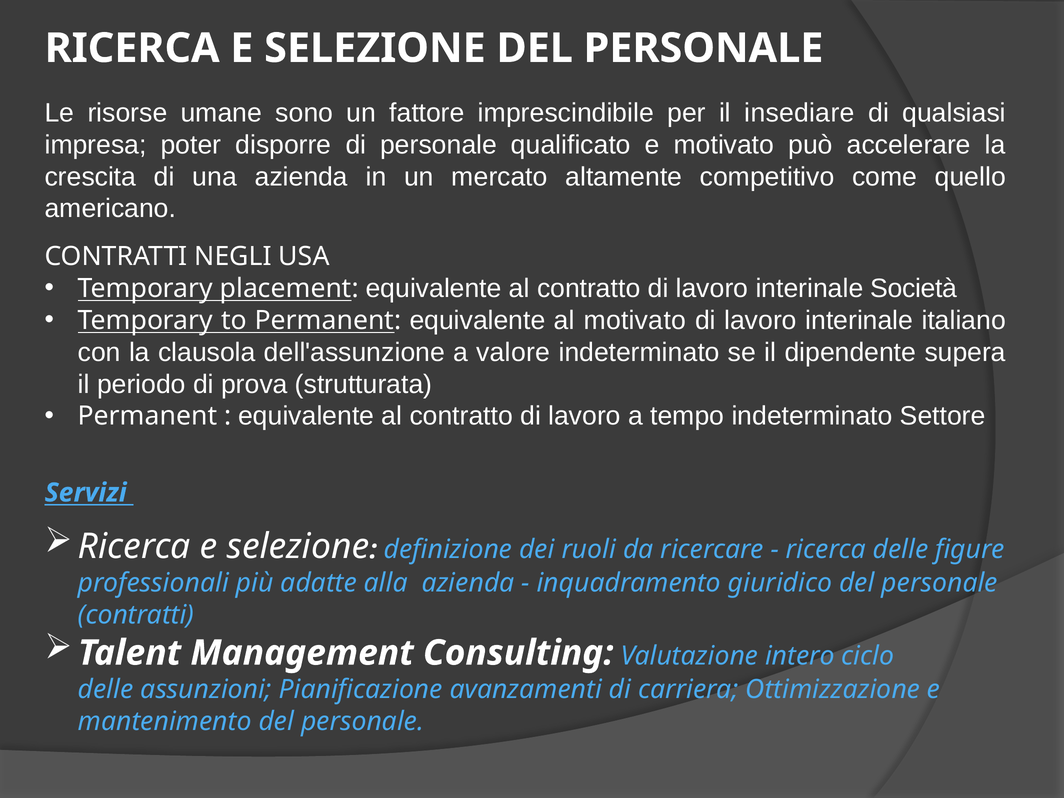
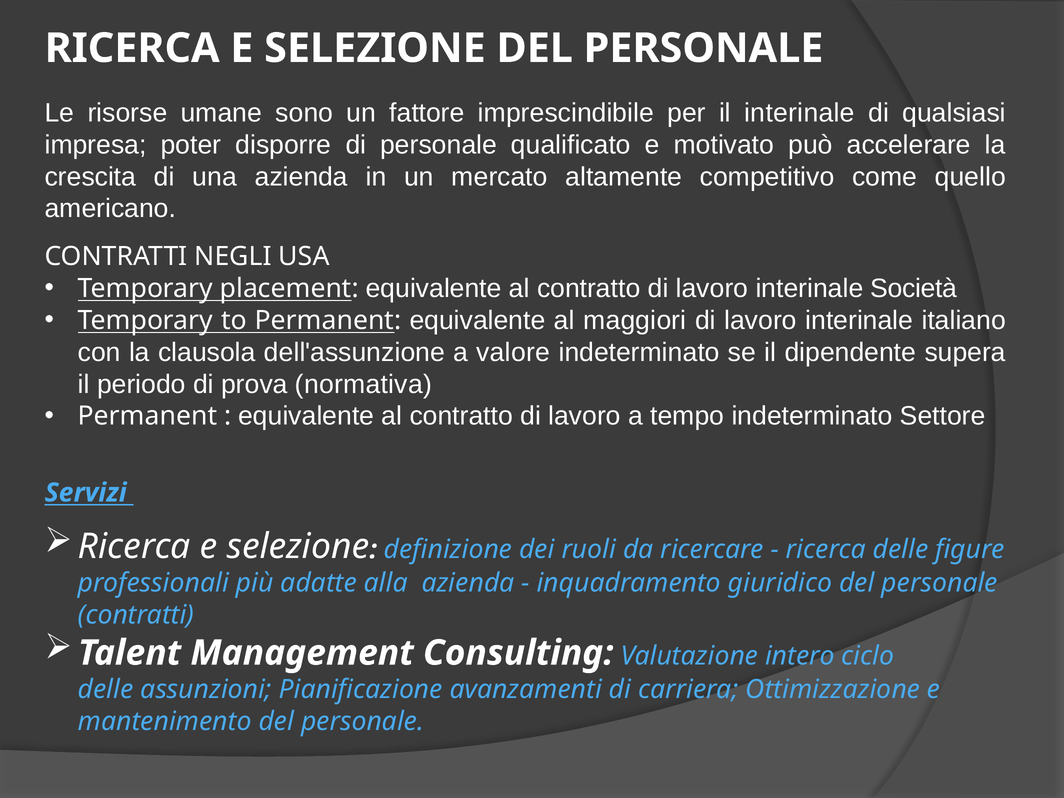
il insediare: insediare -> interinale
al motivato: motivato -> maggiori
strutturata: strutturata -> normativa
